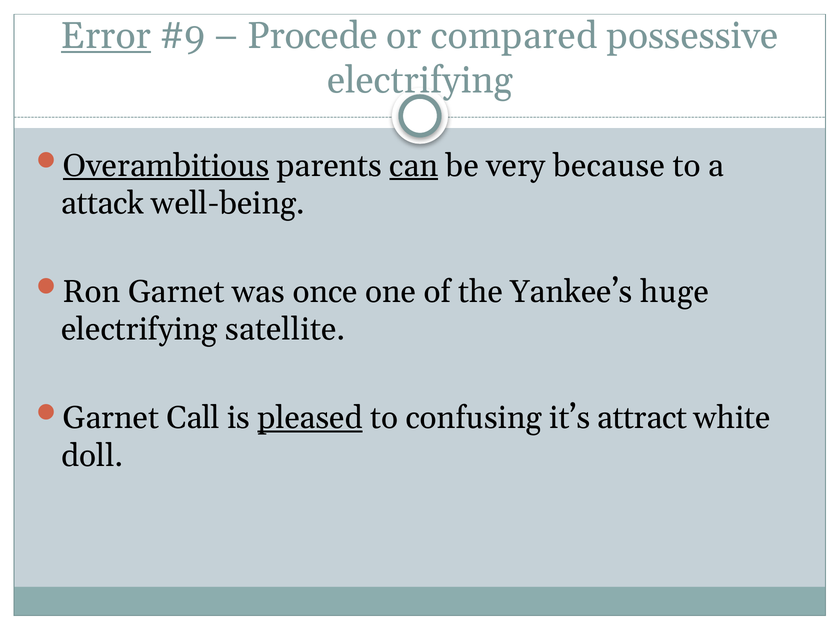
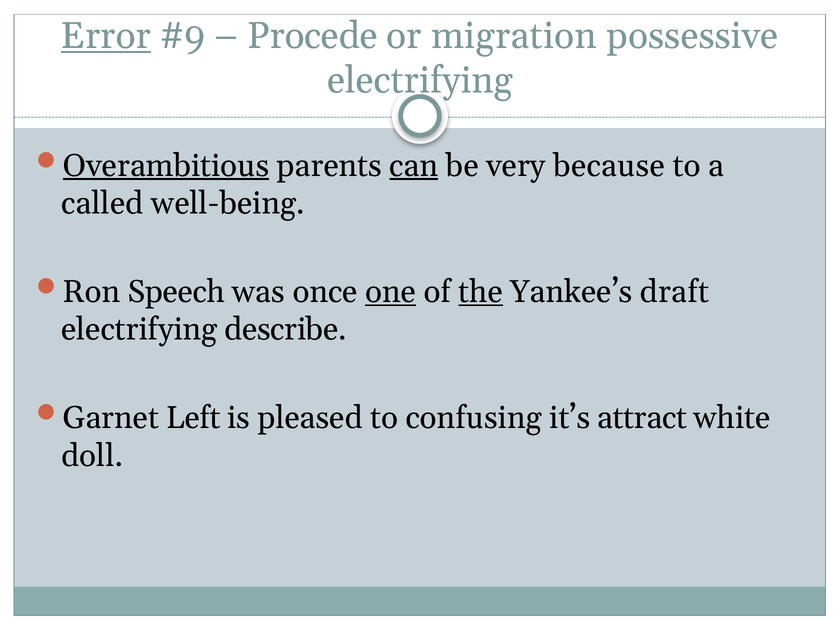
compared: compared -> migration
attack: attack -> called
Ron Garnet: Garnet -> Speech
one underline: none -> present
the underline: none -> present
huge: huge -> draft
satellite: satellite -> describe
Call: Call -> Left
pleased underline: present -> none
